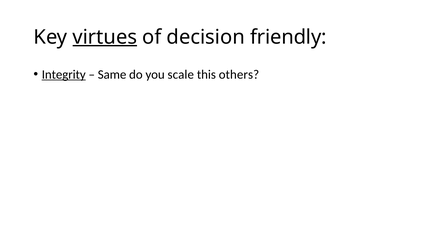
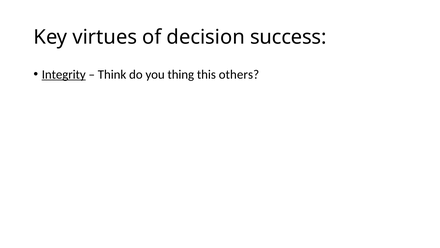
virtues underline: present -> none
friendly: friendly -> success
Same: Same -> Think
scale: scale -> thing
